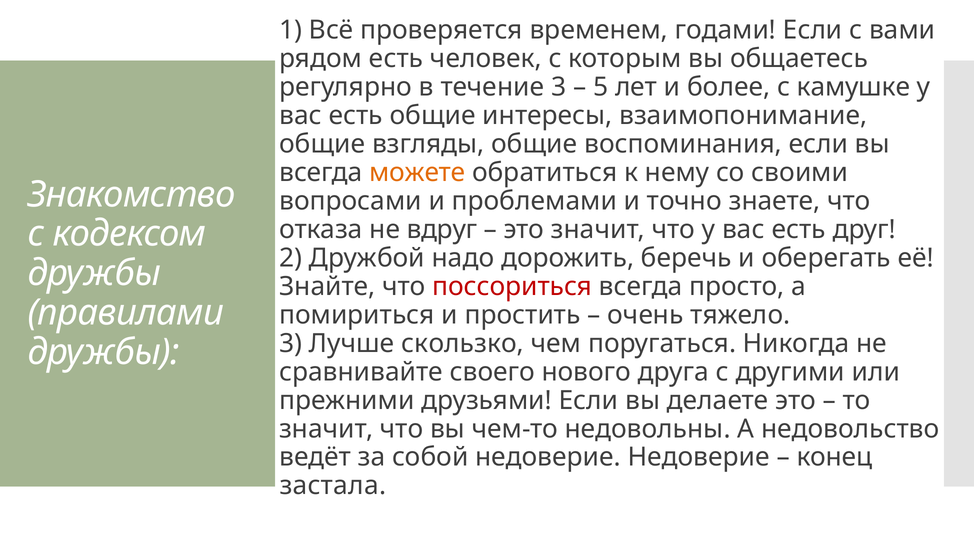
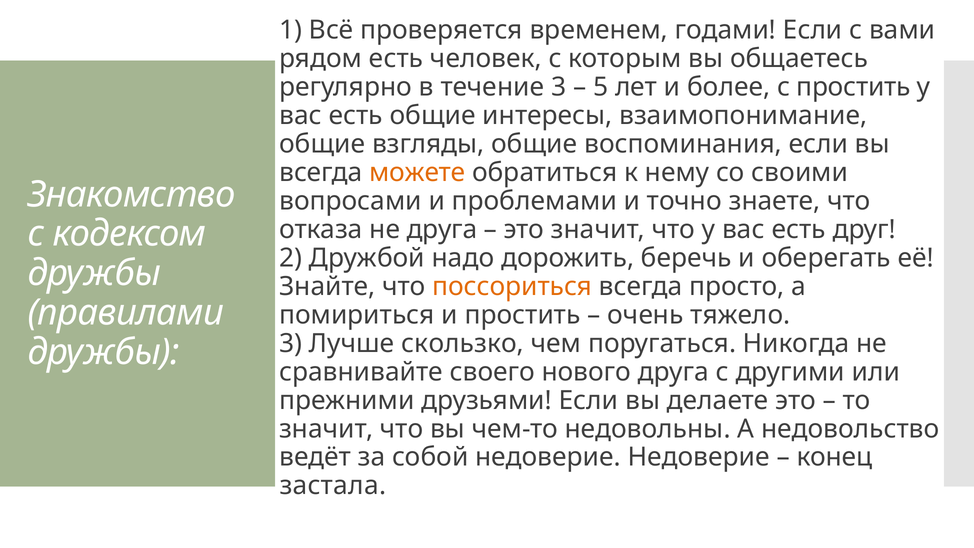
с камушке: камушке -> простить
не вдруг: вдруг -> друга
поссориться colour: red -> orange
